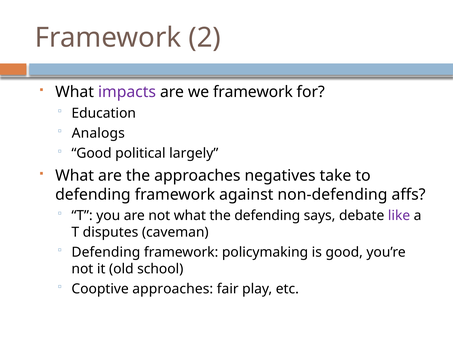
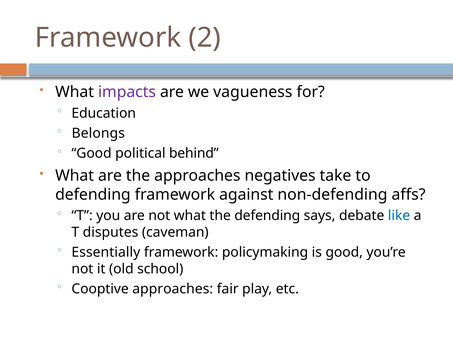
we framework: framework -> vagueness
Analogs: Analogs -> Belongs
largely: largely -> behind
like colour: purple -> blue
Defending at (106, 252): Defending -> Essentially
